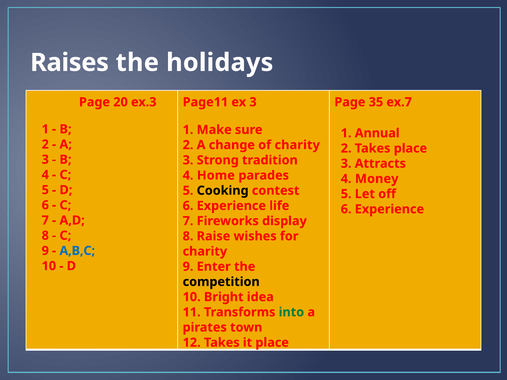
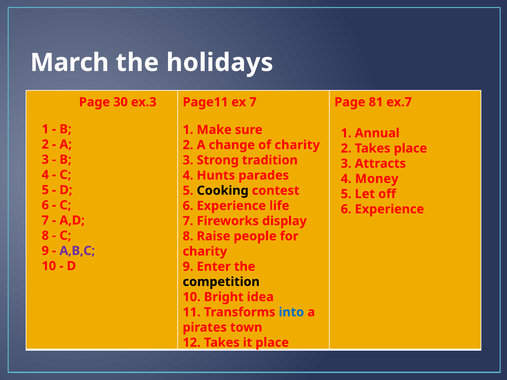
Raises: Raises -> March
20: 20 -> 30
ex 3: 3 -> 7
35: 35 -> 81
Home: Home -> Hunts
wishes: wishes -> people
A,B,C colour: blue -> purple
into colour: green -> blue
